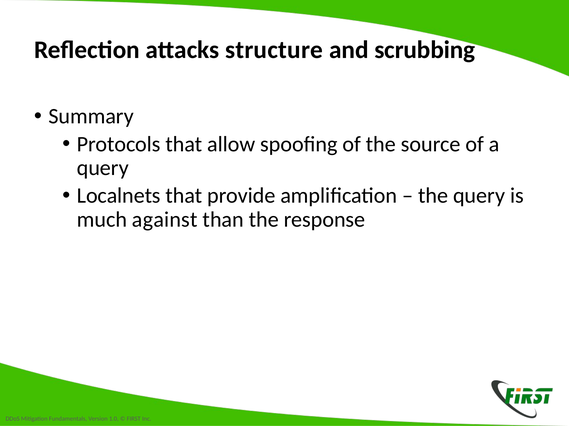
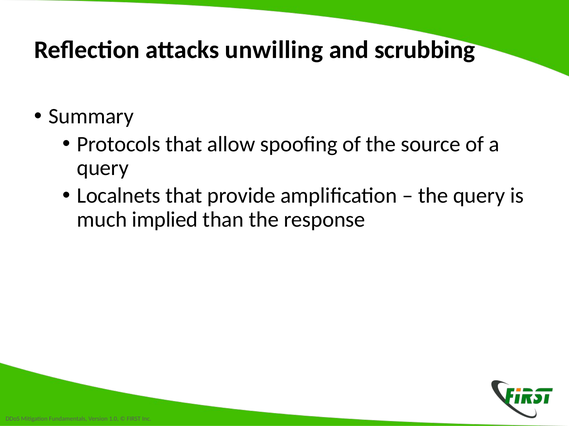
structure: structure -> unwilling
against: against -> implied
